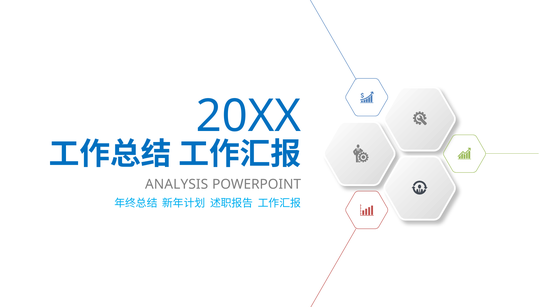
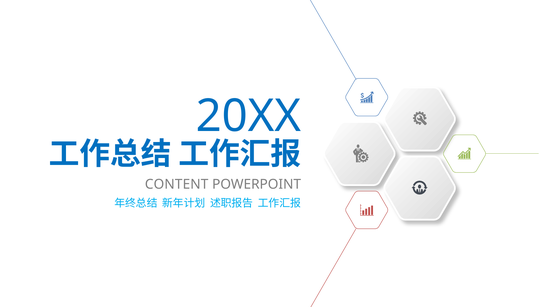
ANALYSIS: ANALYSIS -> CONTENT
